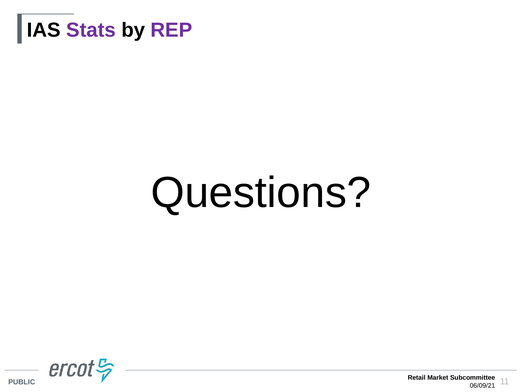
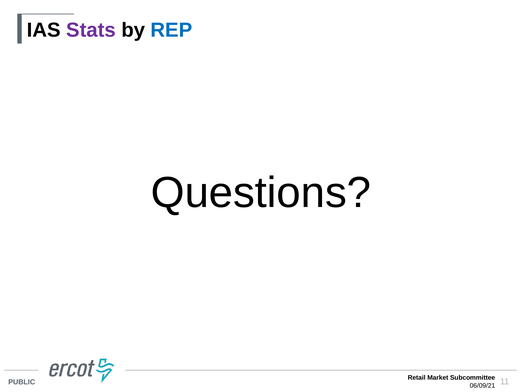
REP colour: purple -> blue
